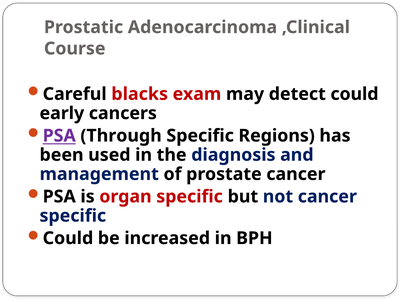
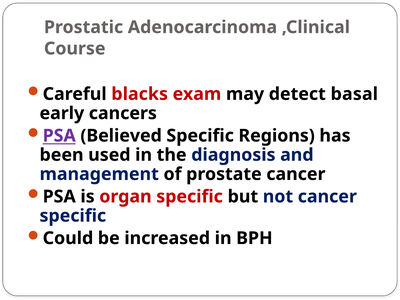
detect could: could -> basal
Through: Through -> Believed
